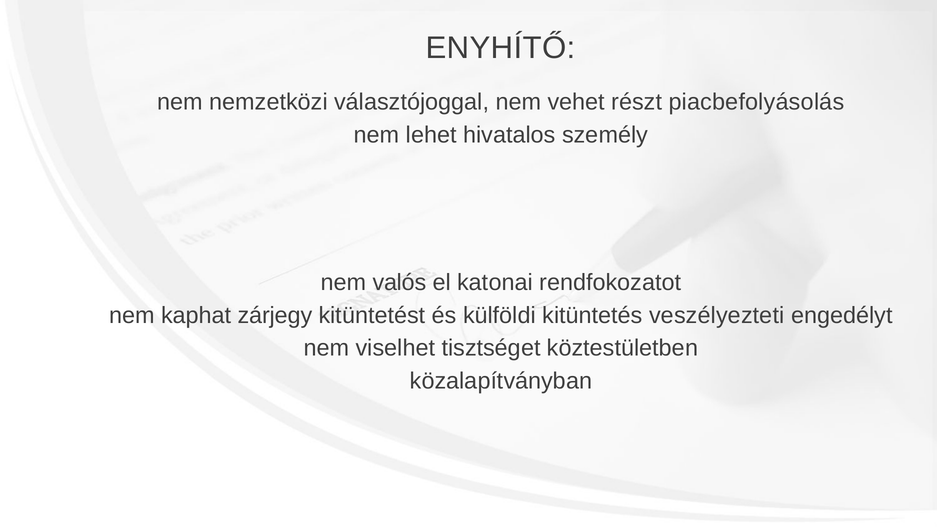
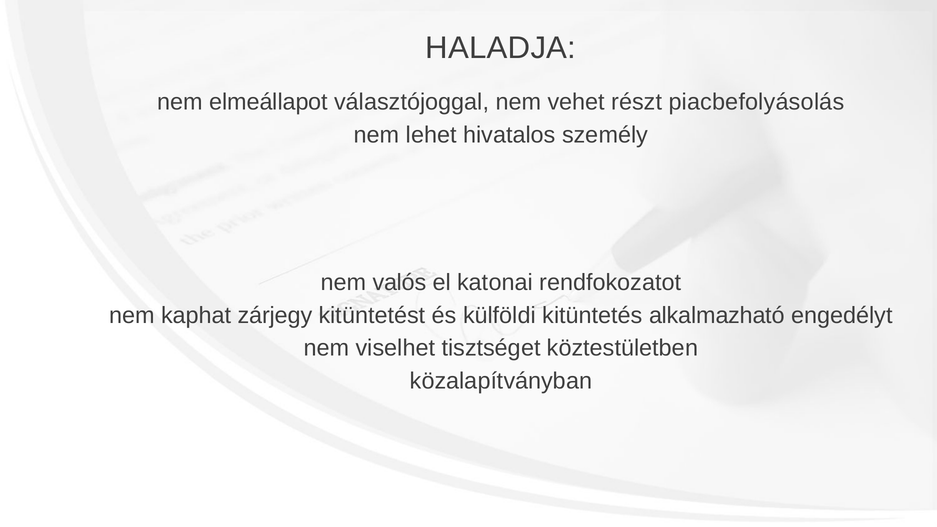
ENYHÍTŐ: ENYHÍTŐ -> HALADJA
nemzetközi: nemzetközi -> elmeállapot
veszélyezteti: veszélyezteti -> alkalmazható
